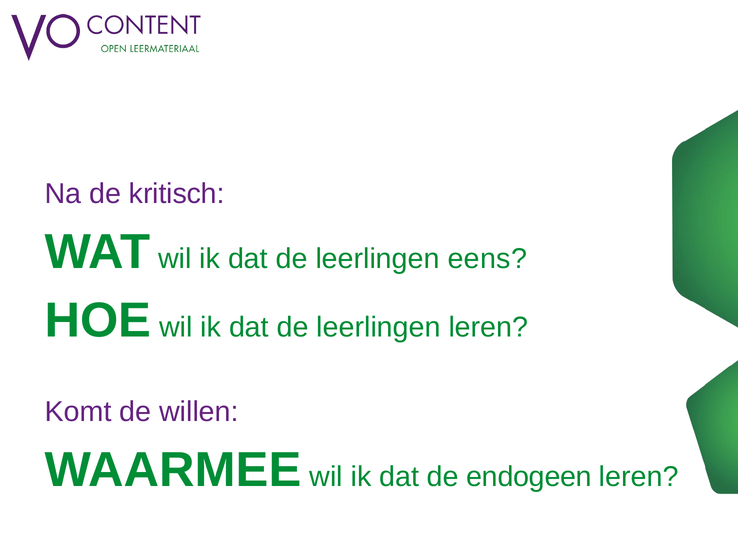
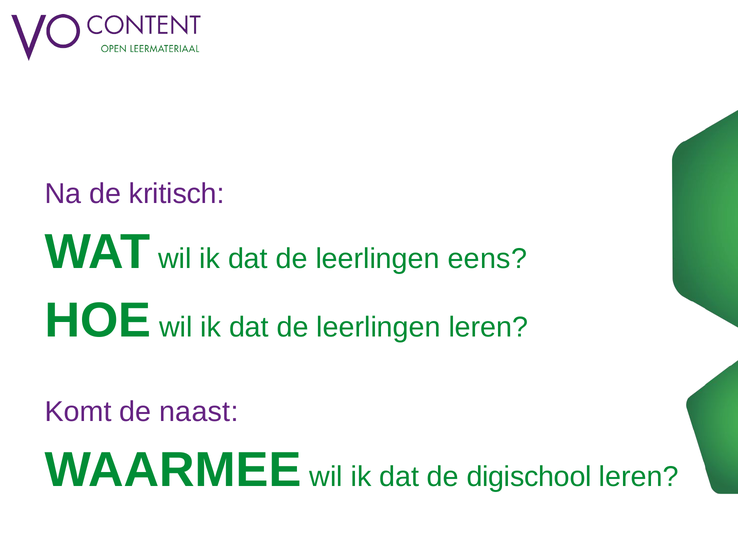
willen: willen -> naast
endogeen: endogeen -> digischool
